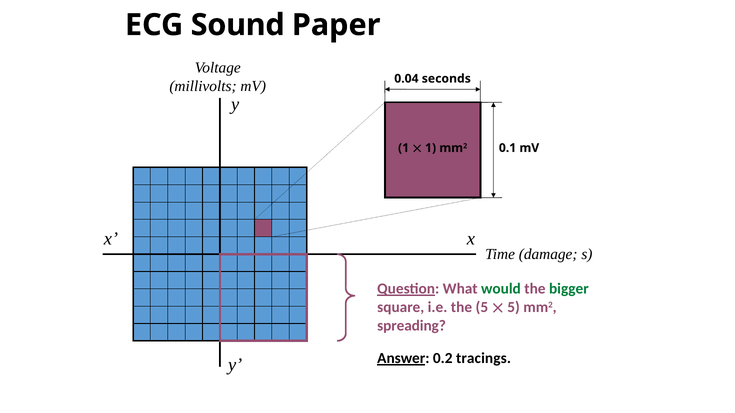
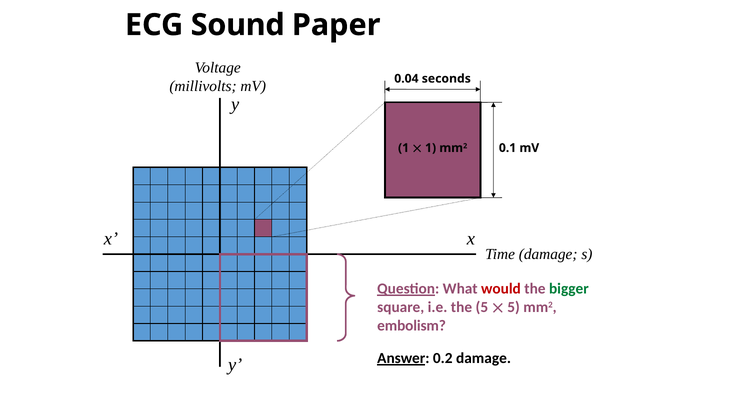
would colour: green -> red
spreading: spreading -> embolism
0.2 tracings: tracings -> damage
